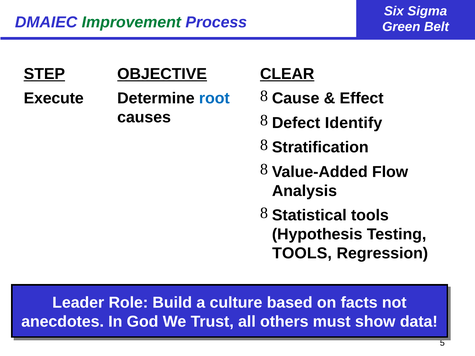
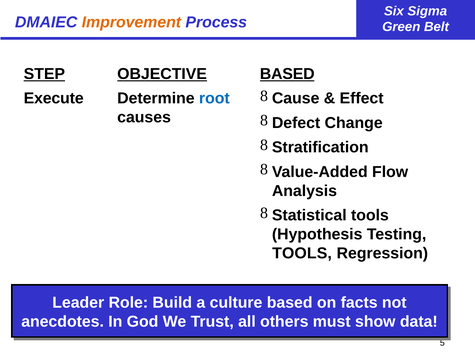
Improvement colour: green -> orange
CLEAR at (287, 74): CLEAR -> BASED
Identify: Identify -> Change
